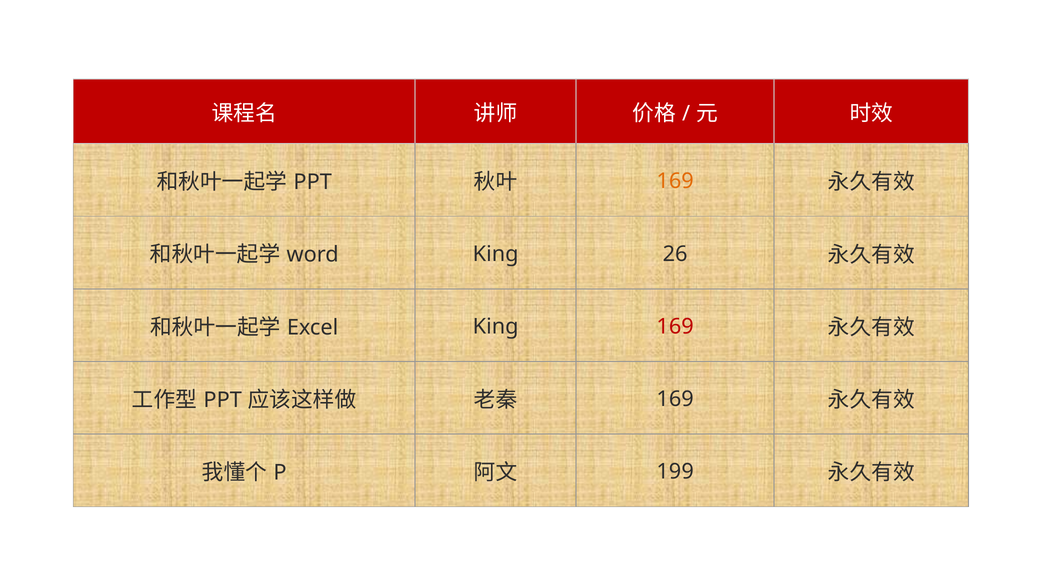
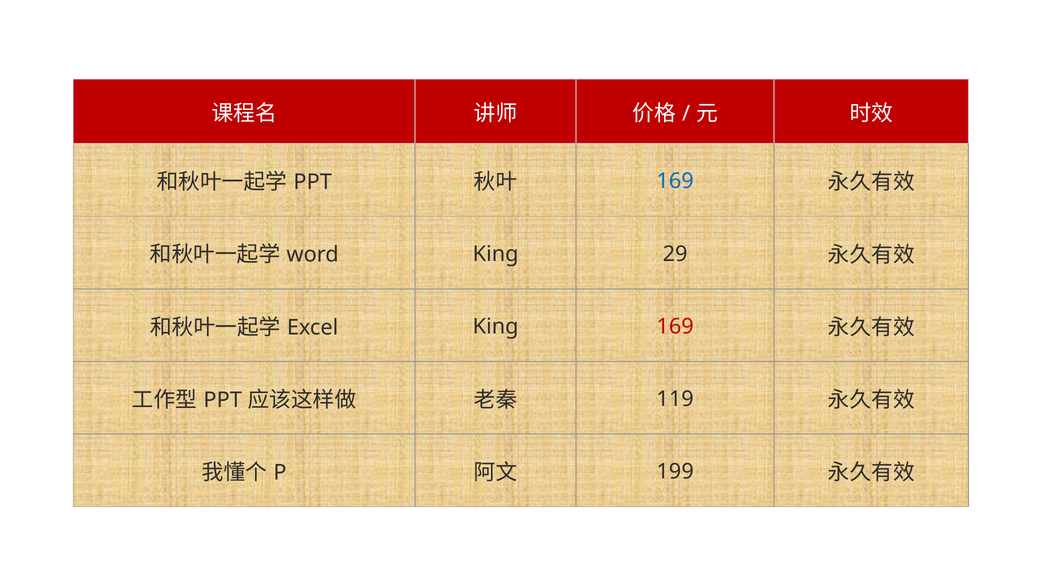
169 at (675, 181) colour: orange -> blue
26: 26 -> 29
169 at (675, 399): 169 -> 119
